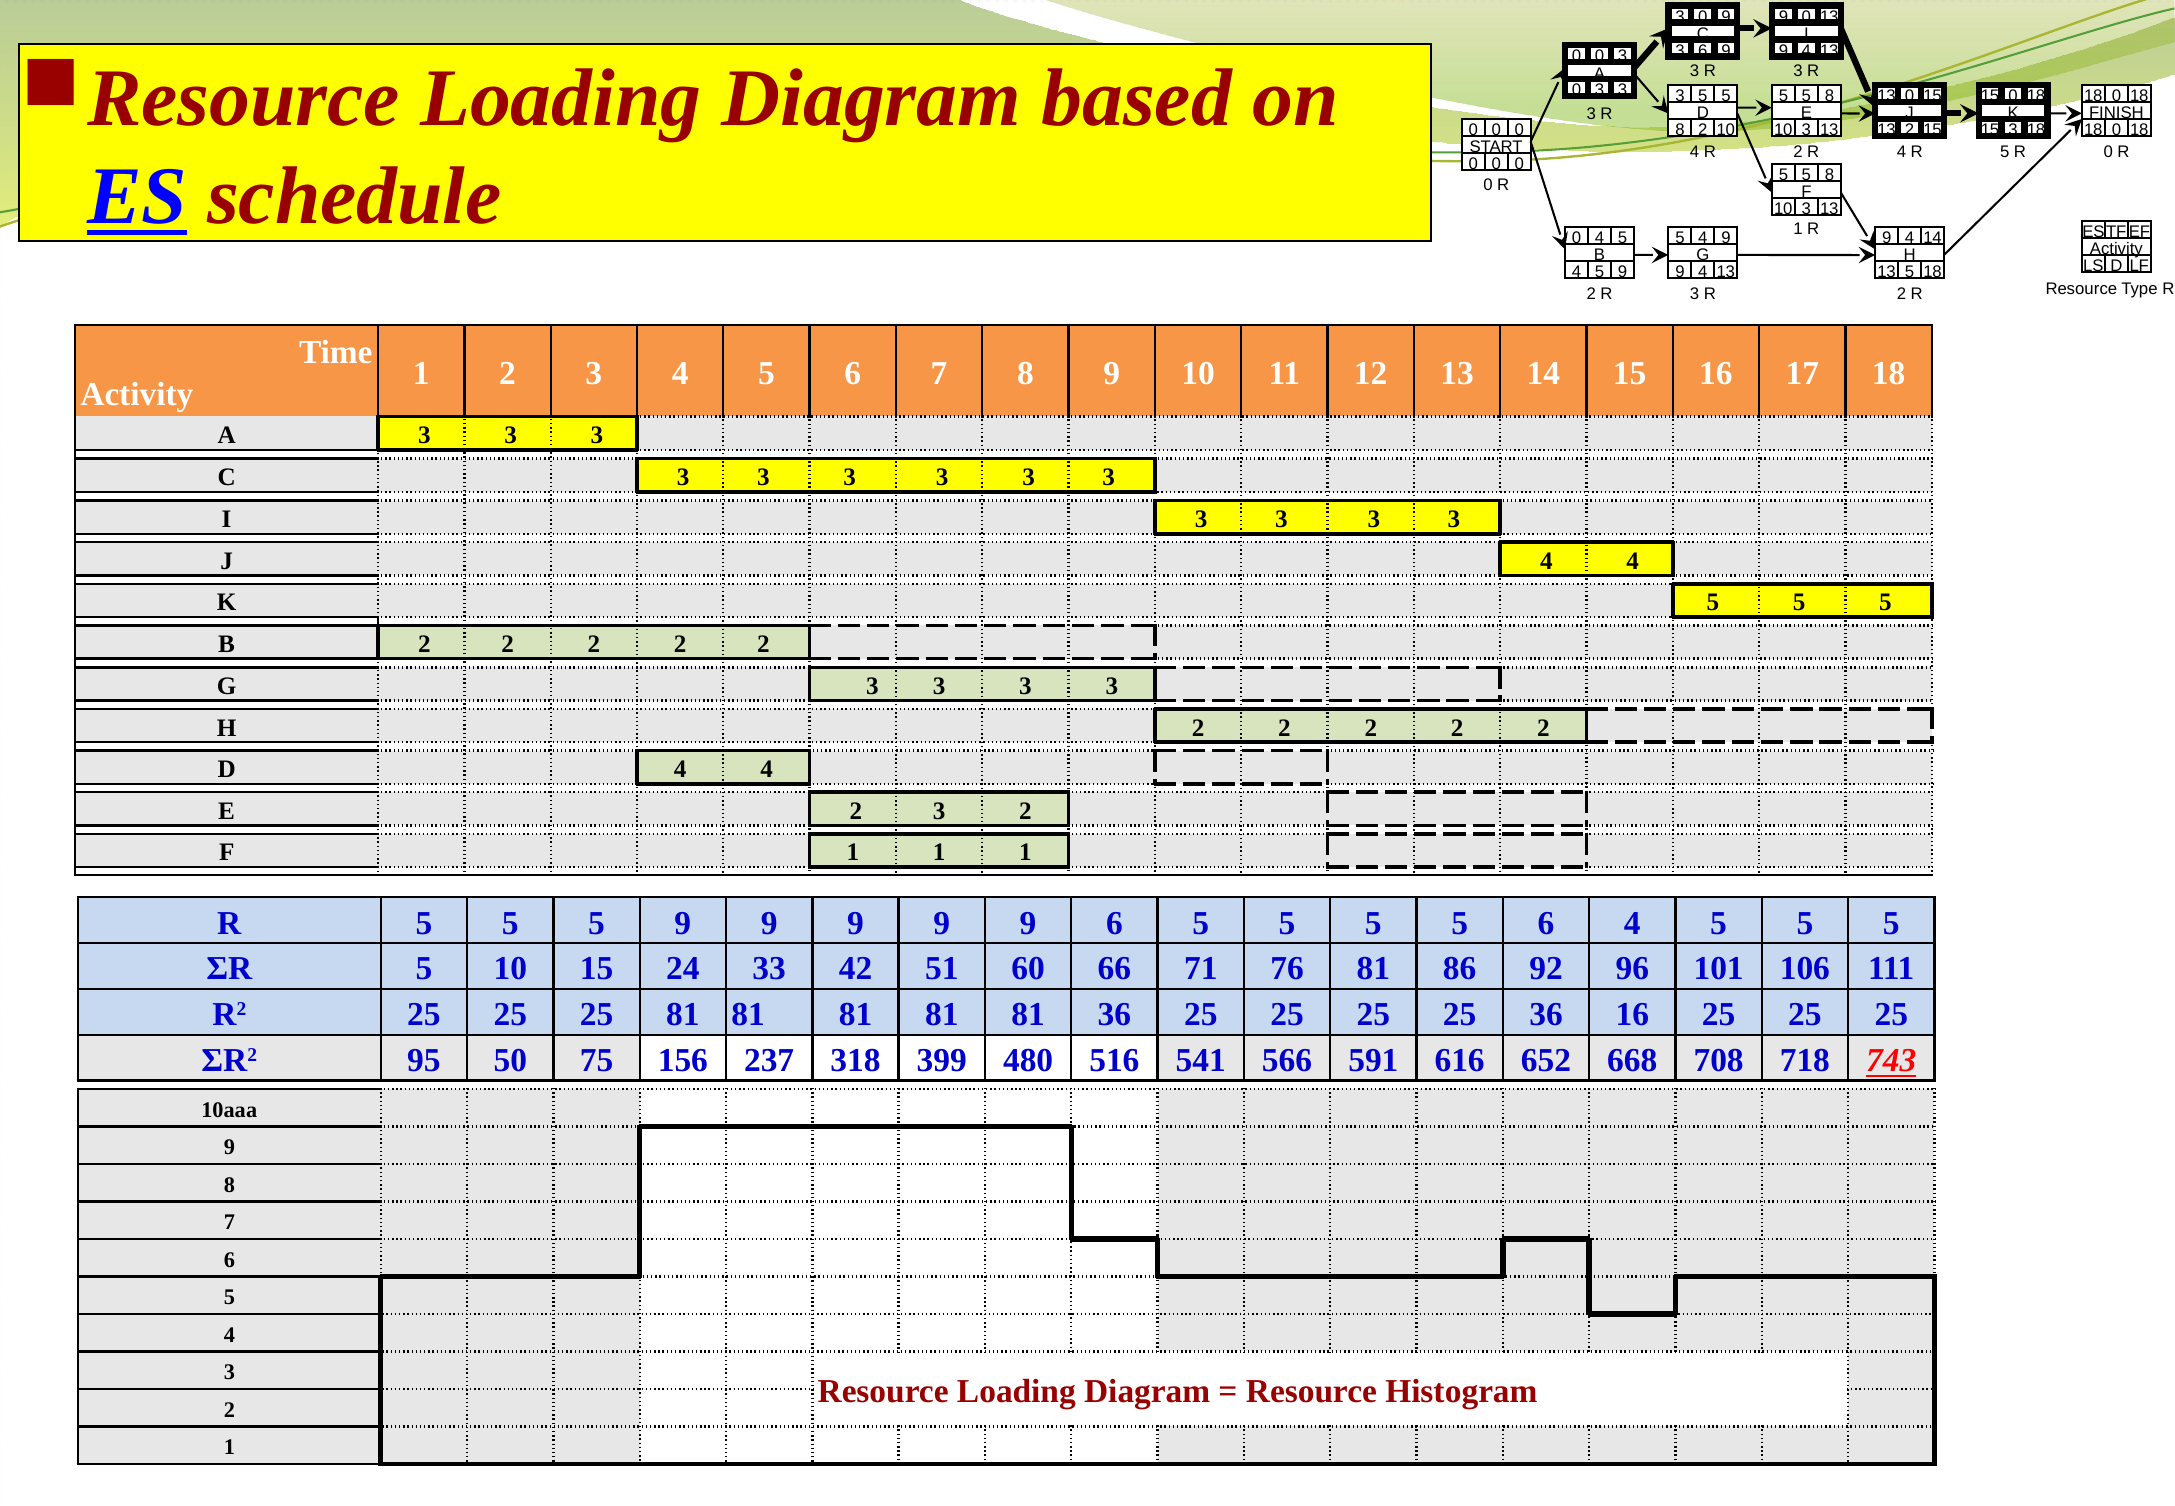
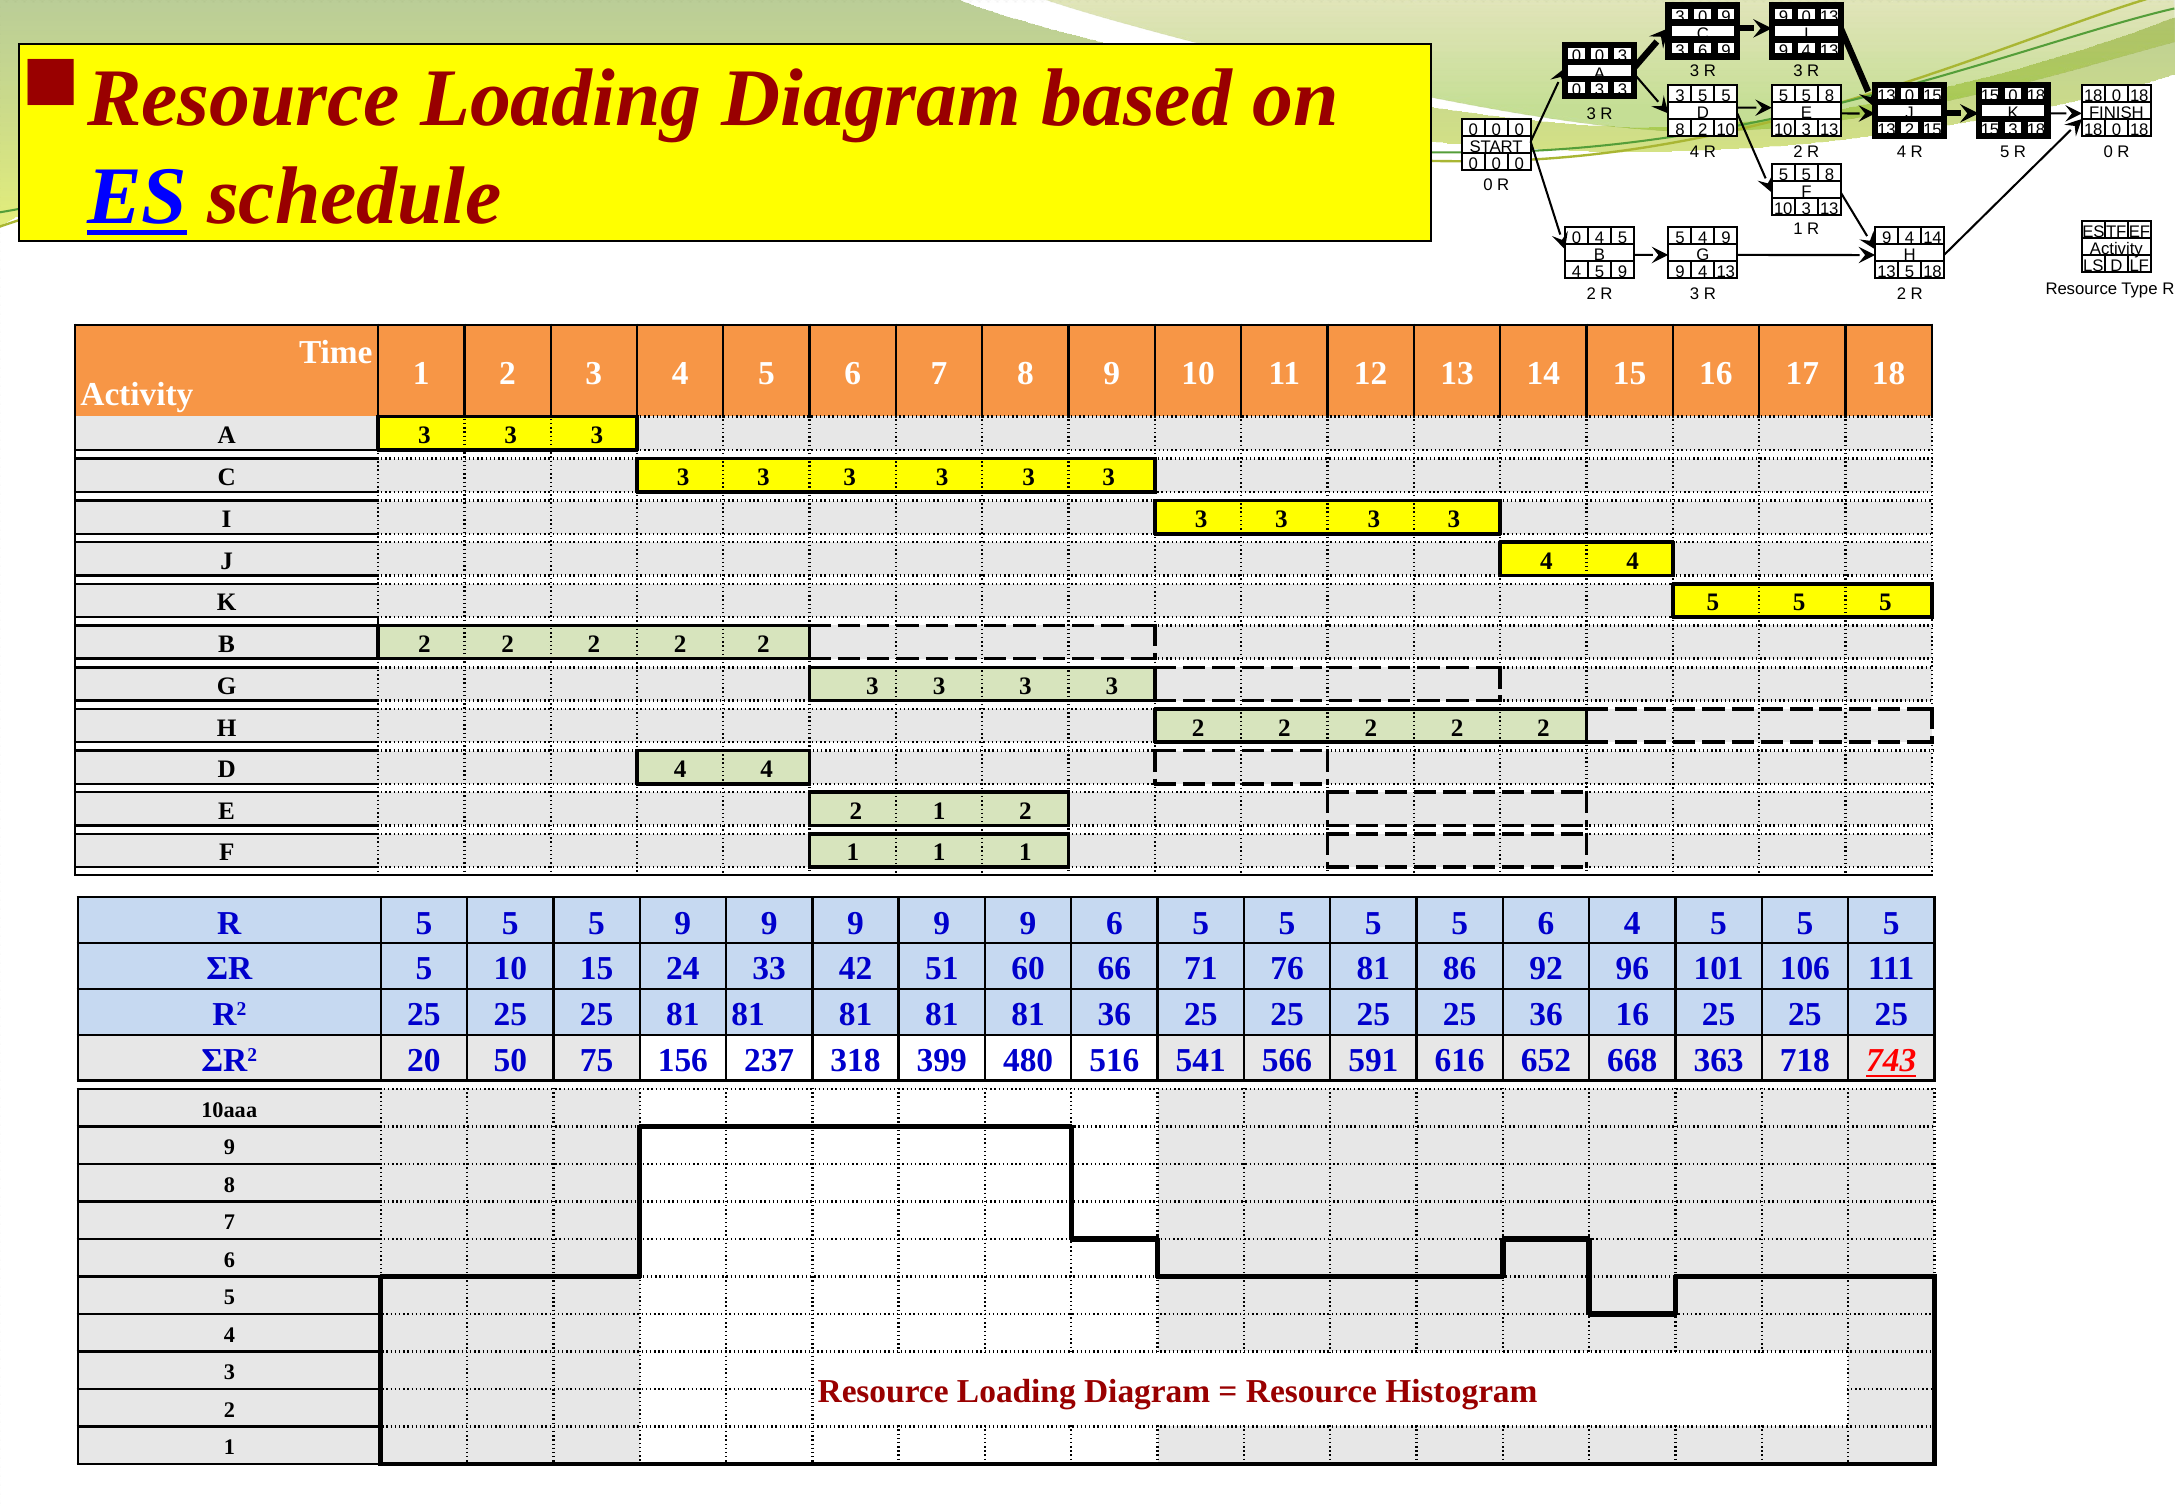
E 2 3: 3 -> 1
95: 95 -> 20
708: 708 -> 363
